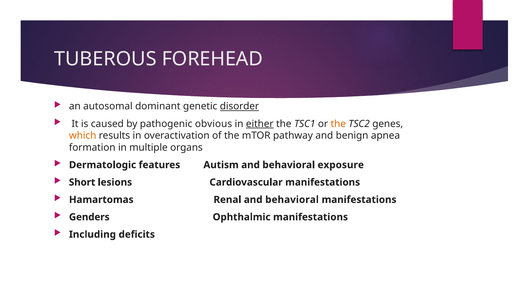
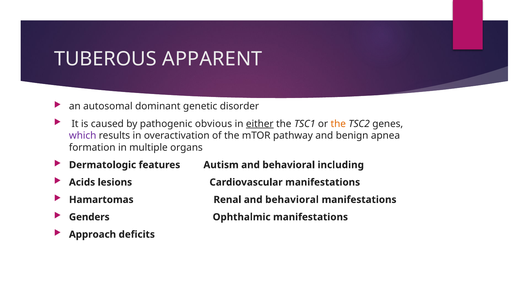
FOREHEAD: FOREHEAD -> APPARENT
disorder underline: present -> none
which colour: orange -> purple
exposure: exposure -> including
Short: Short -> Acids
Including: Including -> Approach
